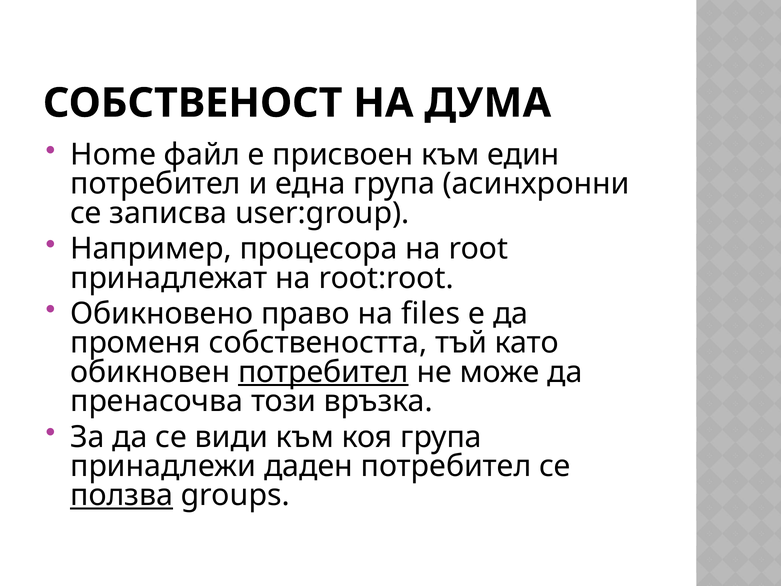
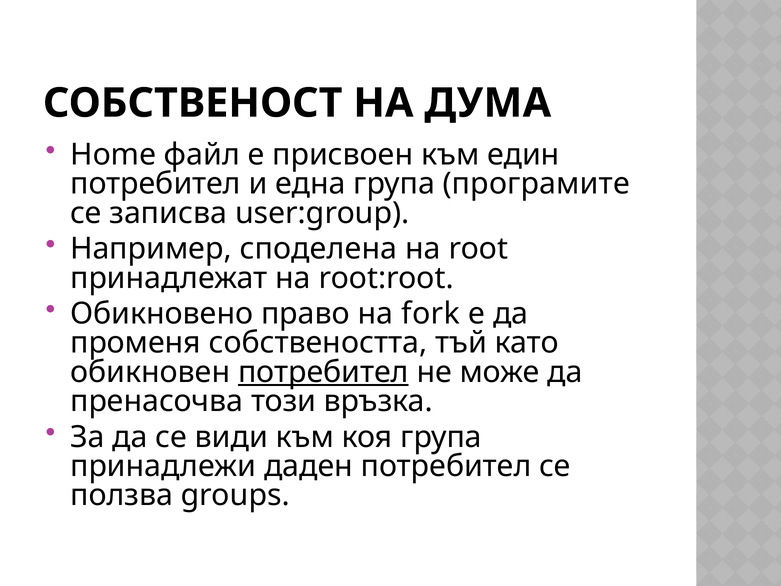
асинхронни: асинхронни -> програмите
процесора: процесора -> споделена
files: files -> fork
ползва underline: present -> none
